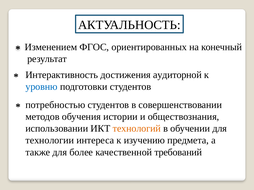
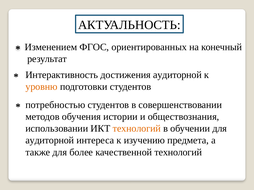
уровню colour: blue -> orange
технологии at (50, 141): технологии -> аудиторной
качественной требований: требований -> технологий
